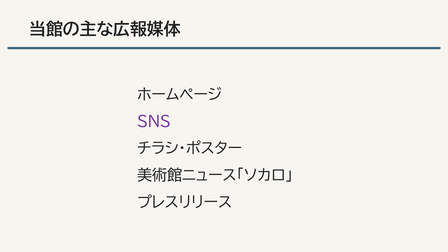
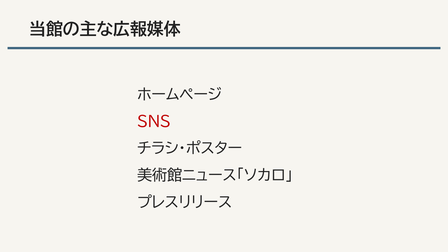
SNS colour: purple -> red
